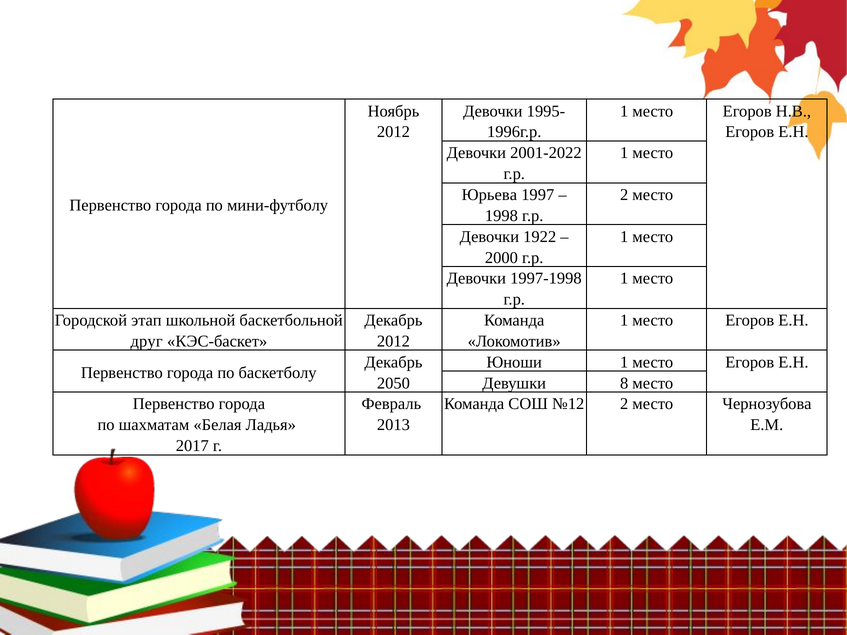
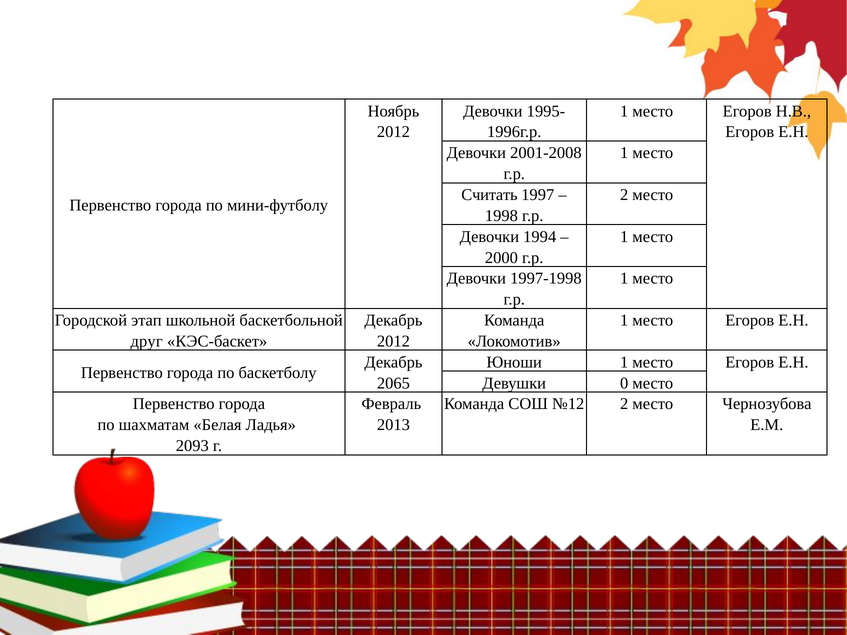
2001-2022: 2001-2022 -> 2001-2008
Юрьева: Юрьева -> Считать
1922: 1922 -> 1994
2050: 2050 -> 2065
8: 8 -> 0
2017: 2017 -> 2093
